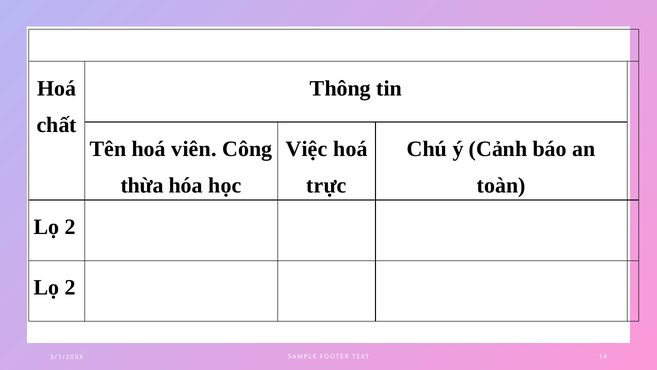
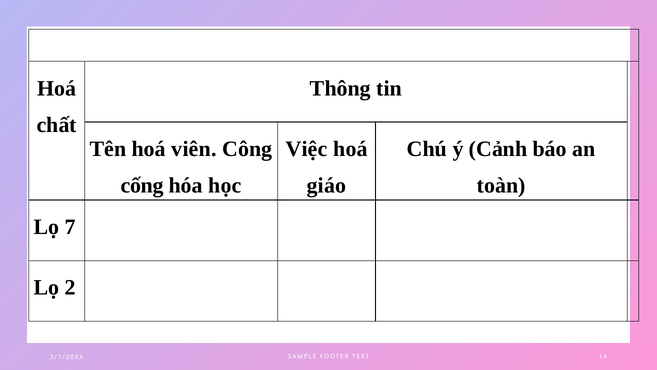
thừa: thừa -> cống
trực: trực -> giáo
2 at (70, 227): 2 -> 7
